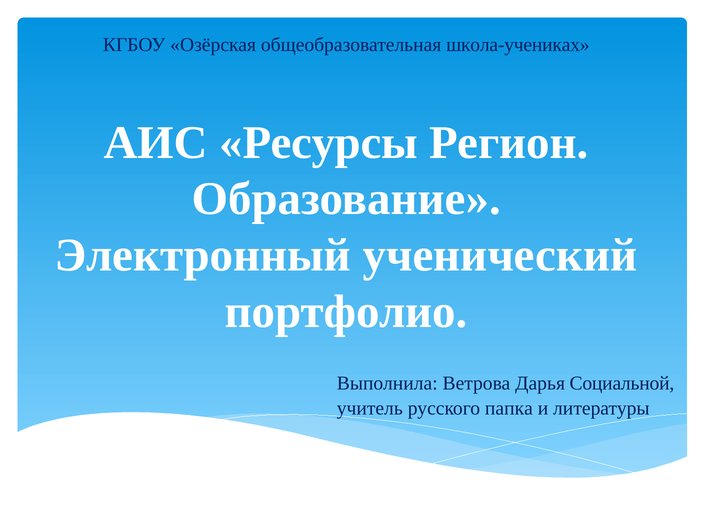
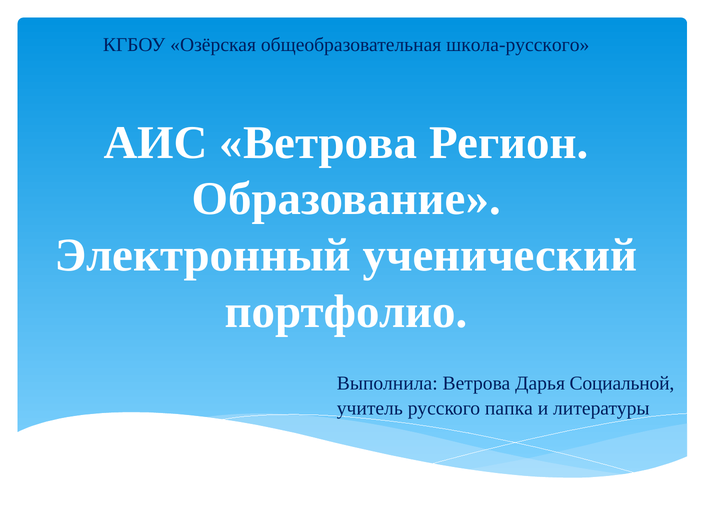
школа-учениках: школа-учениках -> школа-русского
АИС Ресурсы: Ресурсы -> Ветрова
